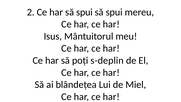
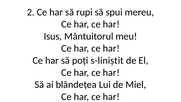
har să spui: spui -> rupi
s-deplin: s-deplin -> s-liniștit
